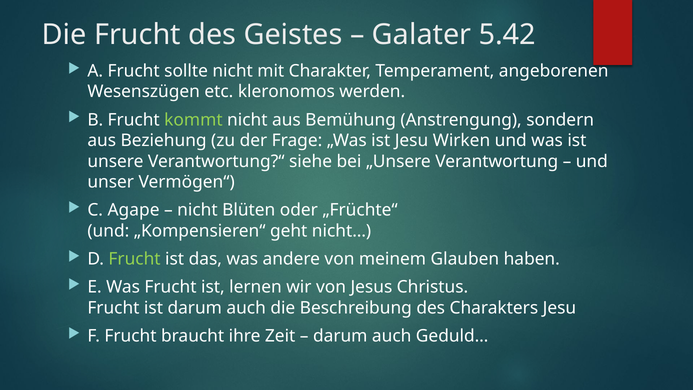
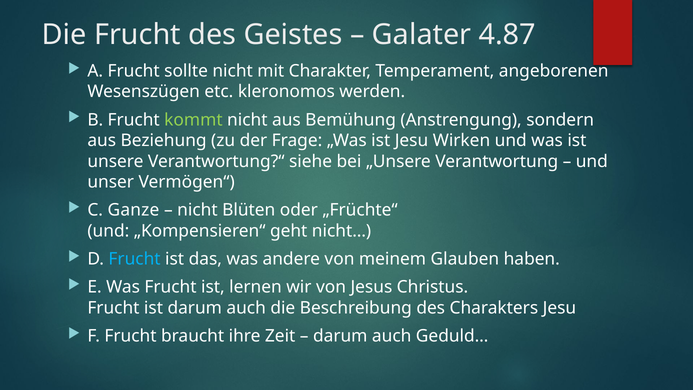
5.42: 5.42 -> 4.87
Agape: Agape -> Ganze
Frucht at (135, 259) colour: light green -> light blue
